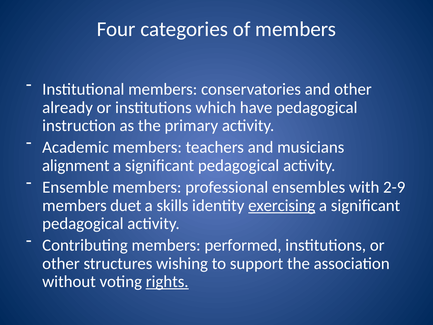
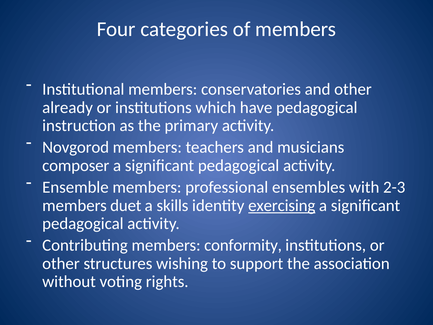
Academic: Academic -> Novgorod
alignment: alignment -> composer
2-9: 2-9 -> 2-3
performed: performed -> conformity
rights underline: present -> none
